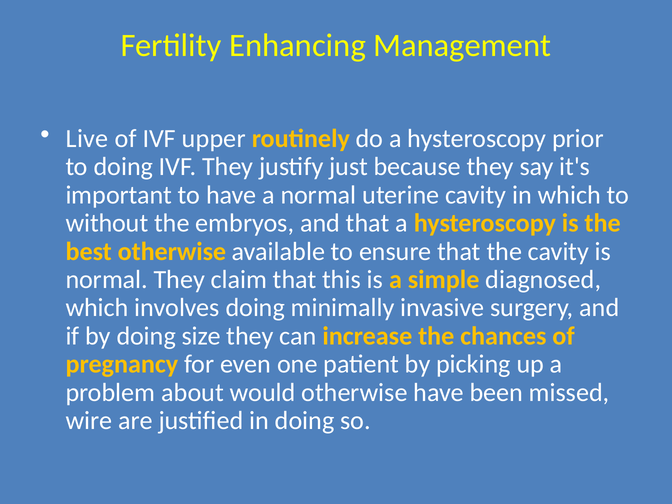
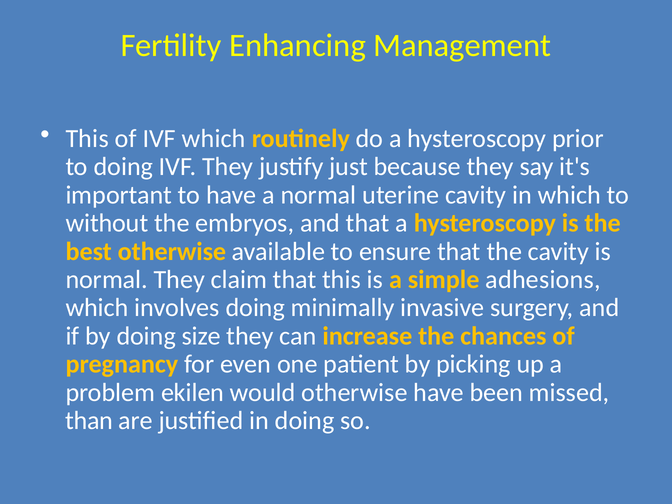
Live at (87, 138): Live -> This
IVF upper: upper -> which
diagnosed: diagnosed -> adhesions
about: about -> ekilen
wire: wire -> than
